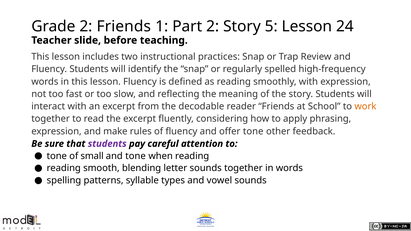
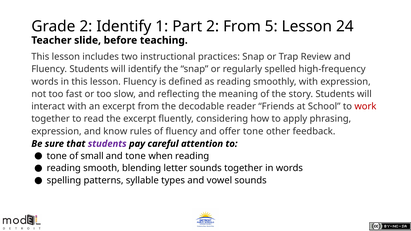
2 Friends: Friends -> Identify
2 Story: Story -> From
work colour: orange -> red
make: make -> know
